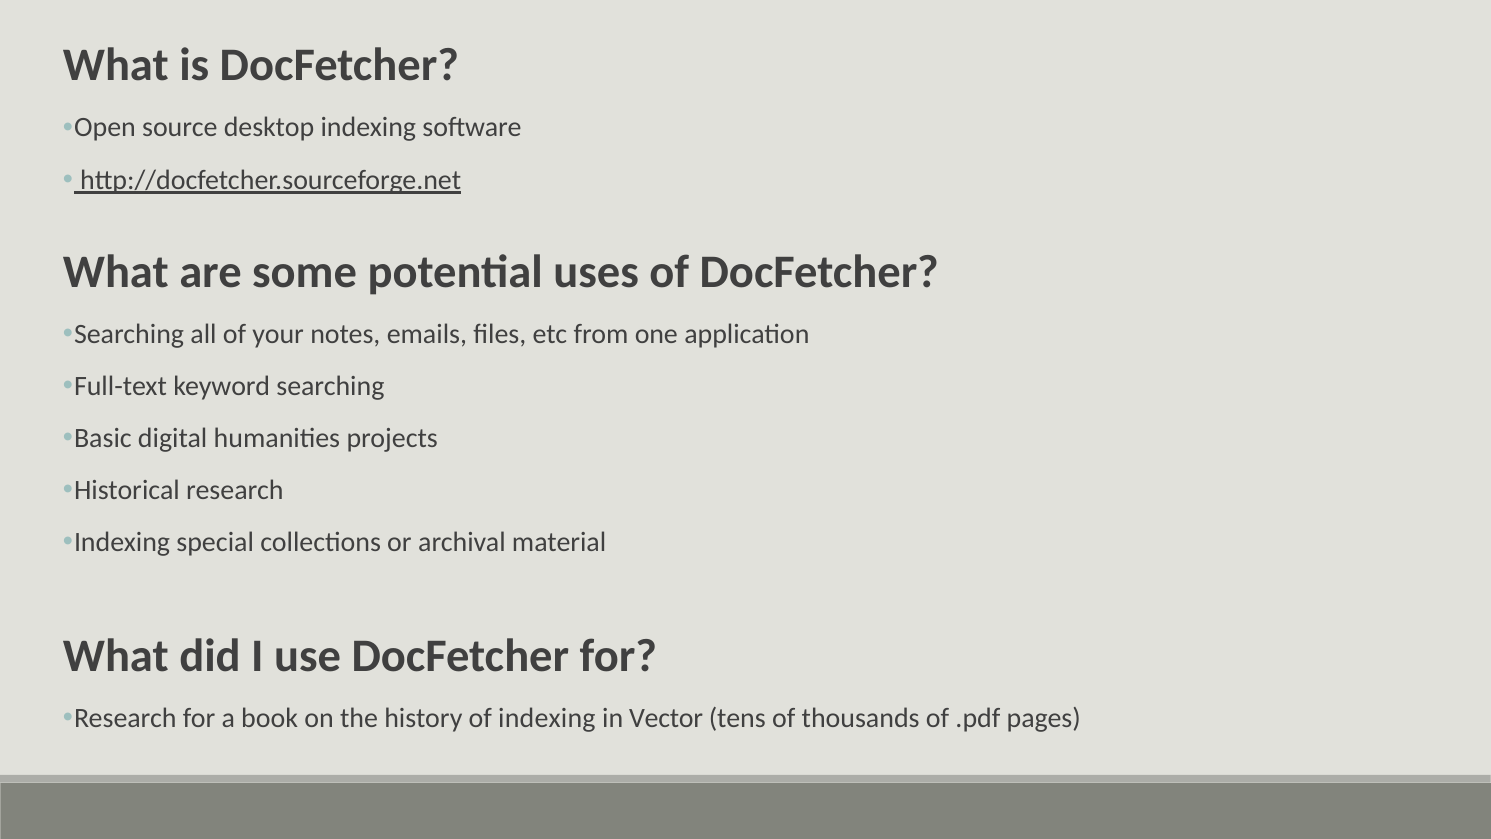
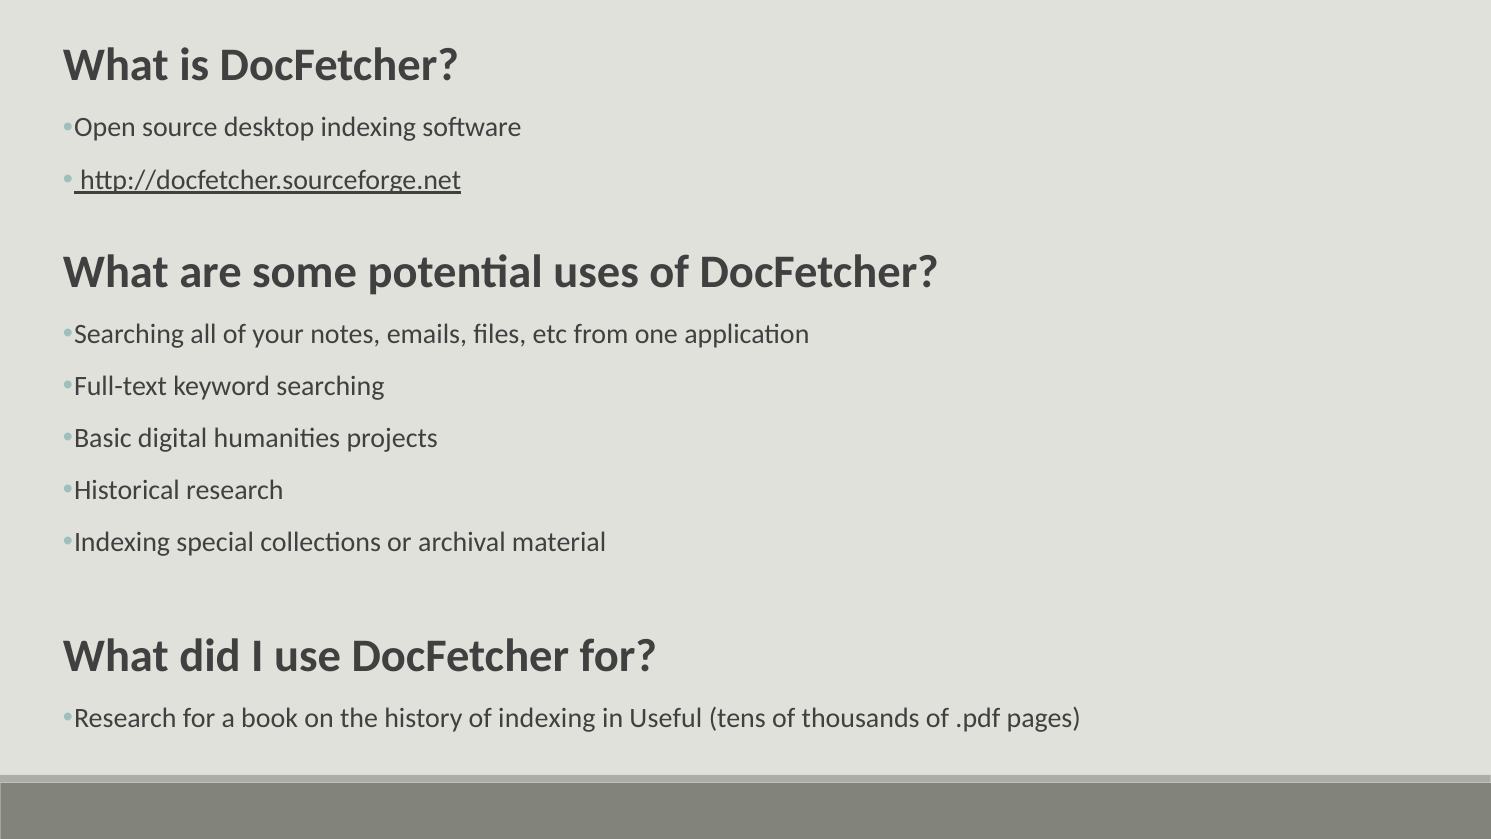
Vector: Vector -> Useful
